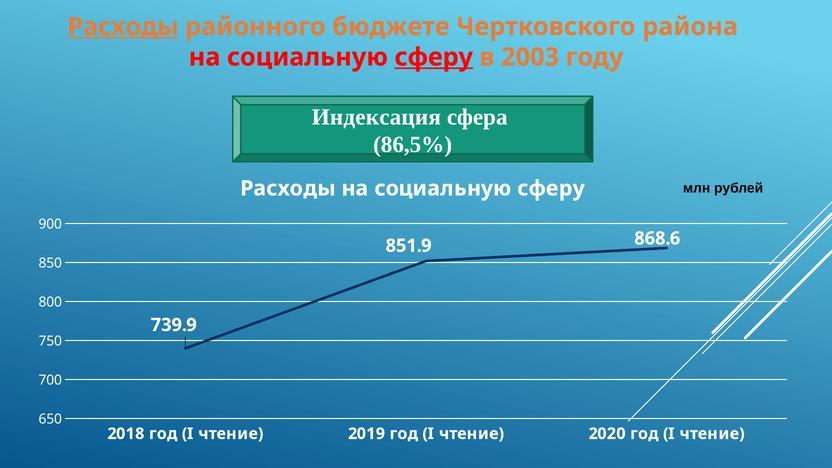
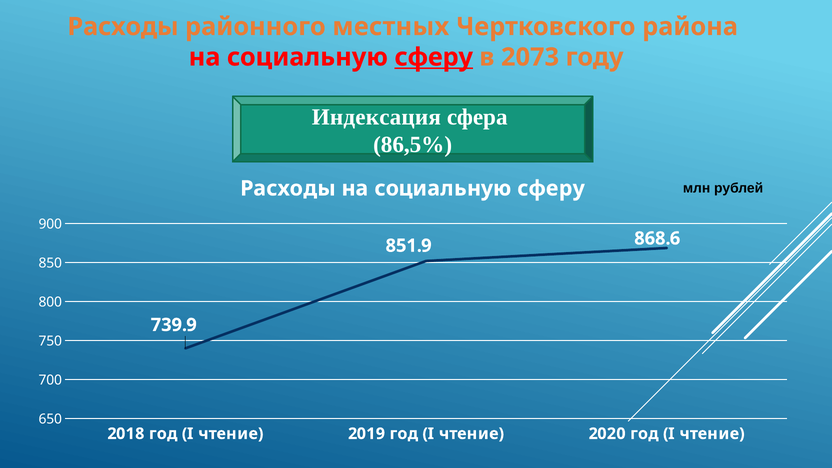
Расходы at (123, 27) underline: present -> none
бюджете: бюджете -> местных
2003: 2003 -> 2073
